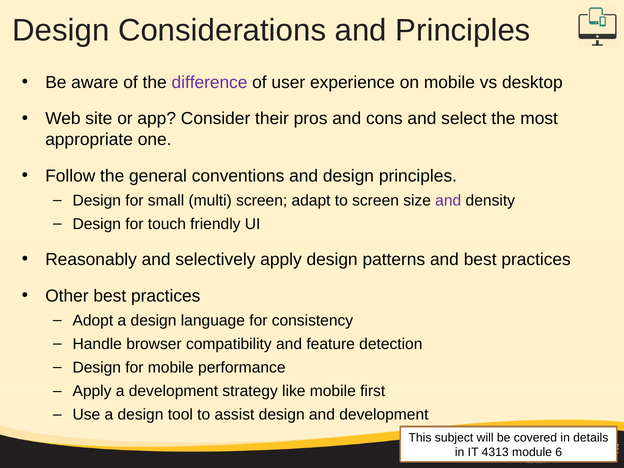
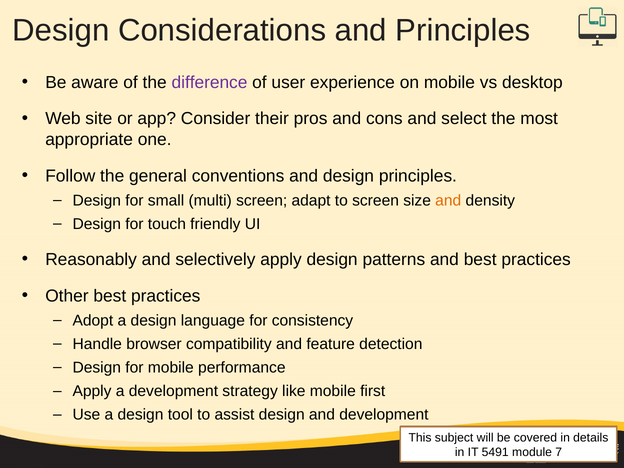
and at (448, 200) colour: purple -> orange
4313: 4313 -> 5491
6: 6 -> 7
